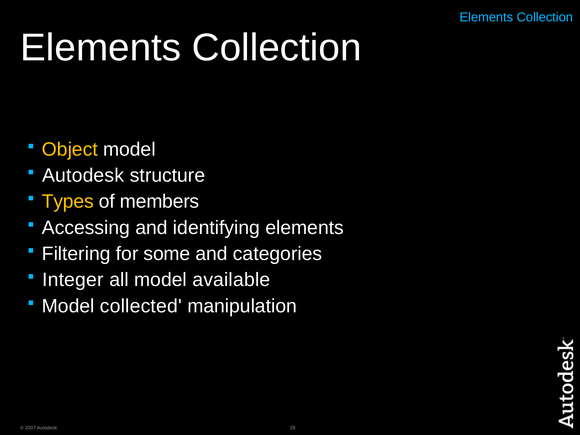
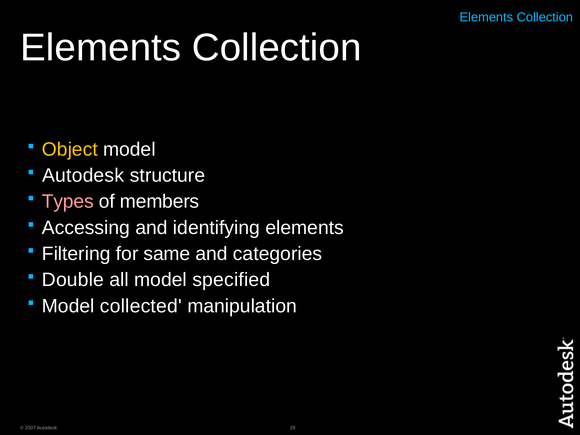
Types colour: yellow -> pink
some: some -> same
Integer: Integer -> Double
available: available -> specified
